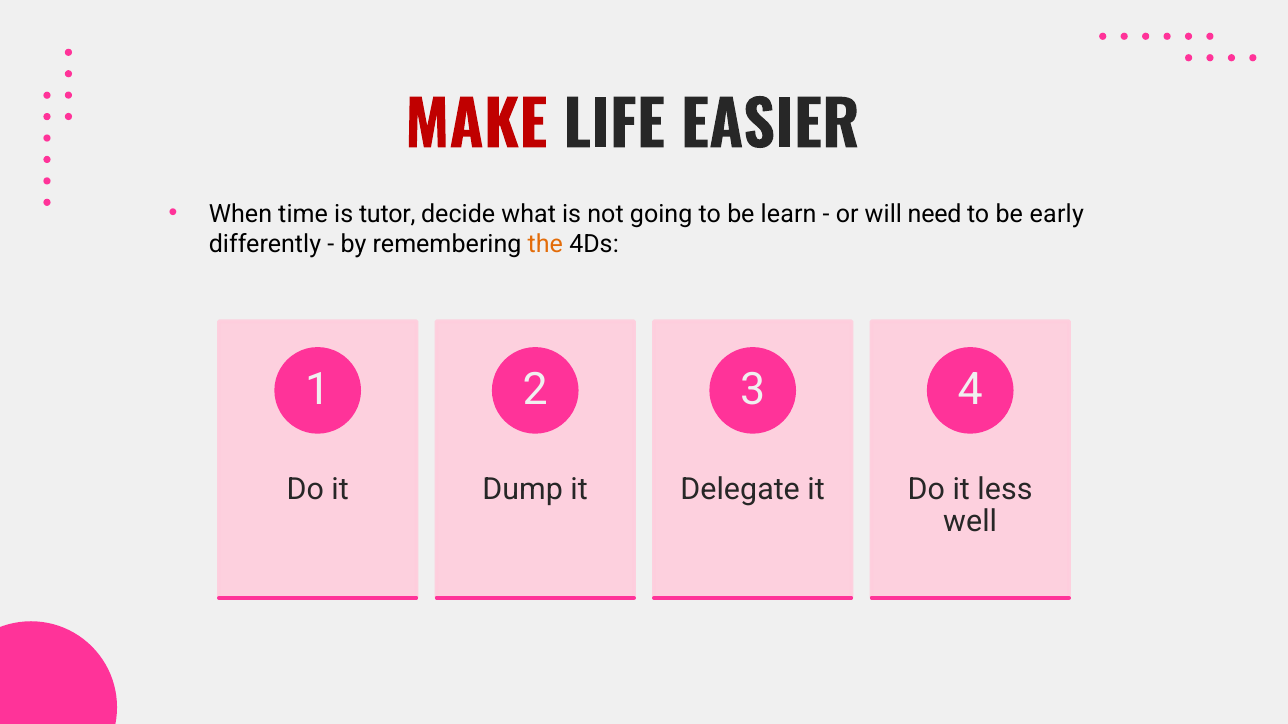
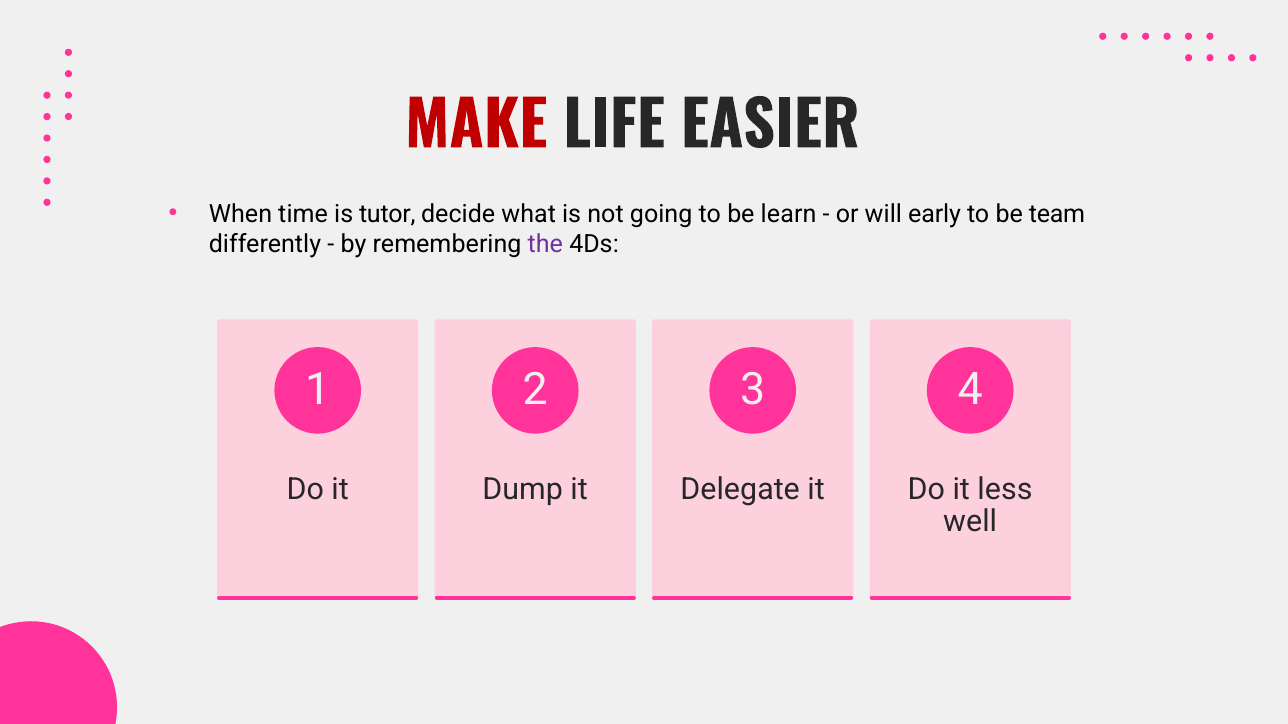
need: need -> early
early: early -> team
the colour: orange -> purple
